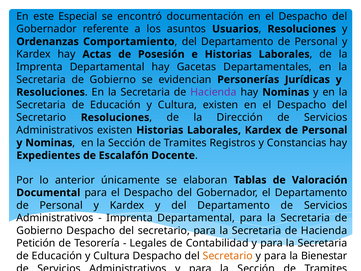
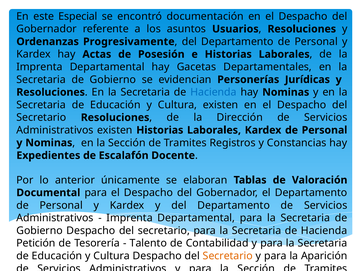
Comportamiento: Comportamiento -> Progresivamente
Hacienda at (213, 92) colour: purple -> blue
Legales: Legales -> Talento
Bienestar: Bienestar -> Aparición
